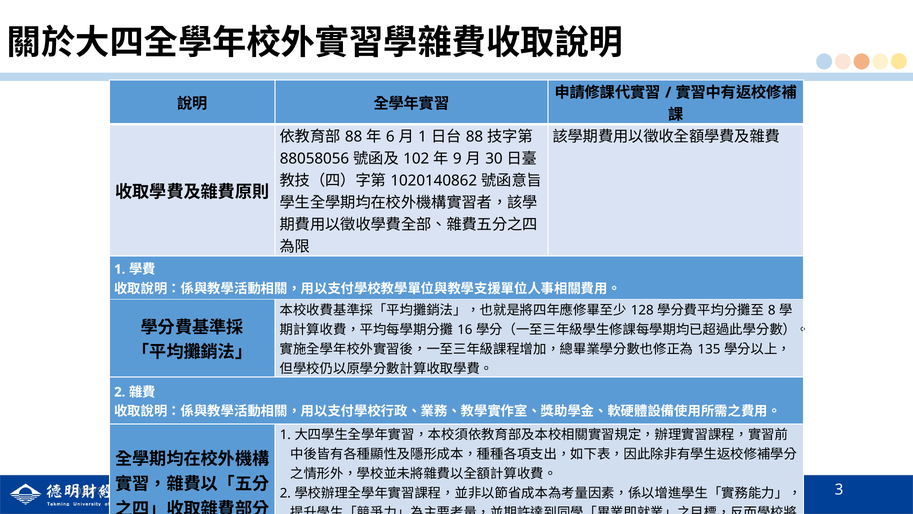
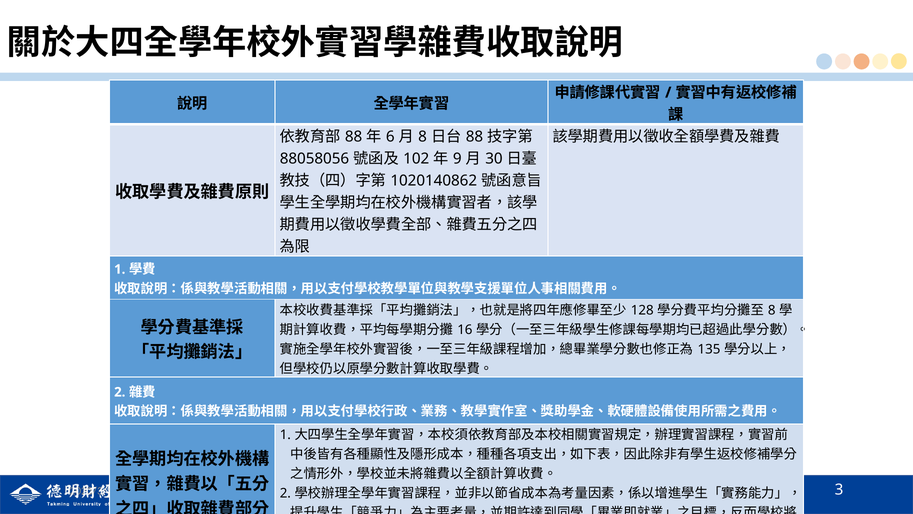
1 at (423, 136): 1 -> 8
